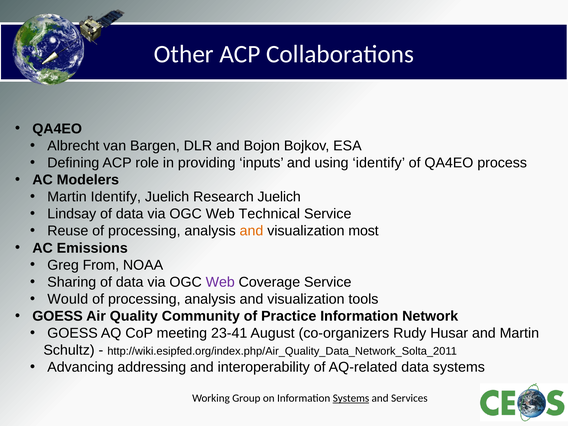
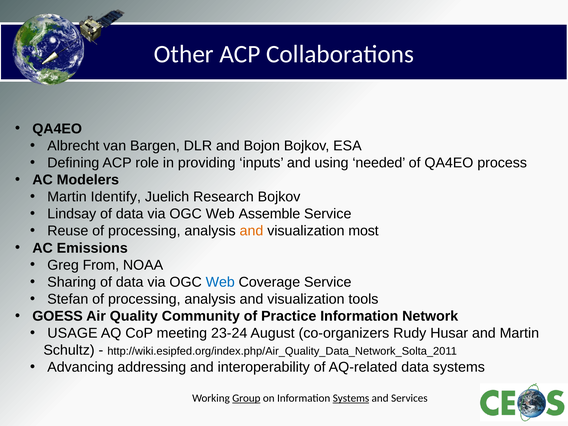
using identify: identify -> needed
Research Juelich: Juelich -> Bojkov
Technical: Technical -> Assemble
Web at (220, 282) colour: purple -> blue
Would: Would -> Stefan
GOESS at (73, 333): GOESS -> USAGE
23-41: 23-41 -> 23-24
Group underline: none -> present
